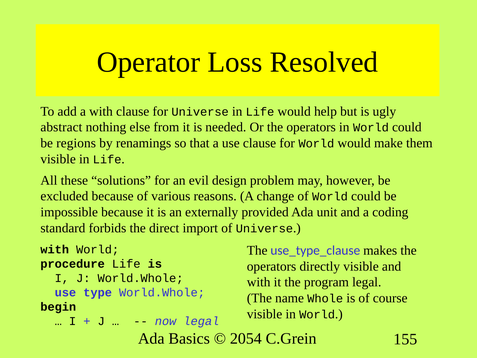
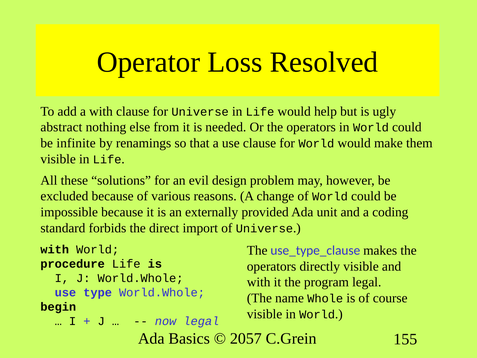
regions: regions -> infinite
2054: 2054 -> 2057
